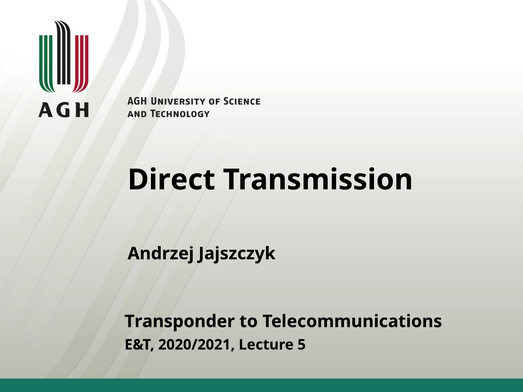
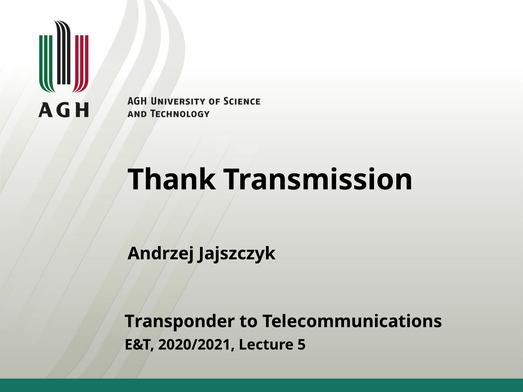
Direct: Direct -> Thank
